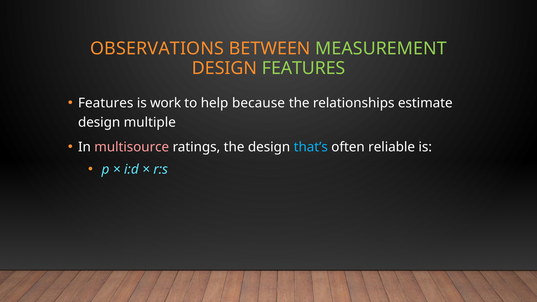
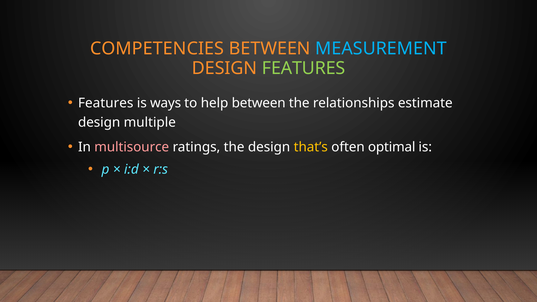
OBSERVATIONS: OBSERVATIONS -> COMPETENCIES
MEASUREMENT colour: light green -> light blue
work: work -> ways
help because: because -> between
that’s colour: light blue -> yellow
reliable: reliable -> optimal
